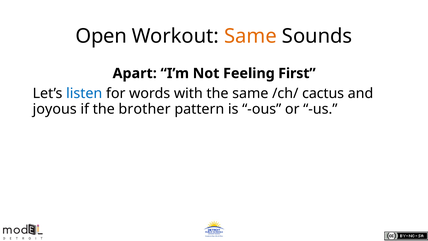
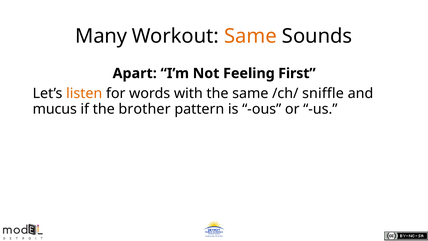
Open: Open -> Many
listen colour: blue -> orange
cactus: cactus -> sniffle
joyous: joyous -> mucus
